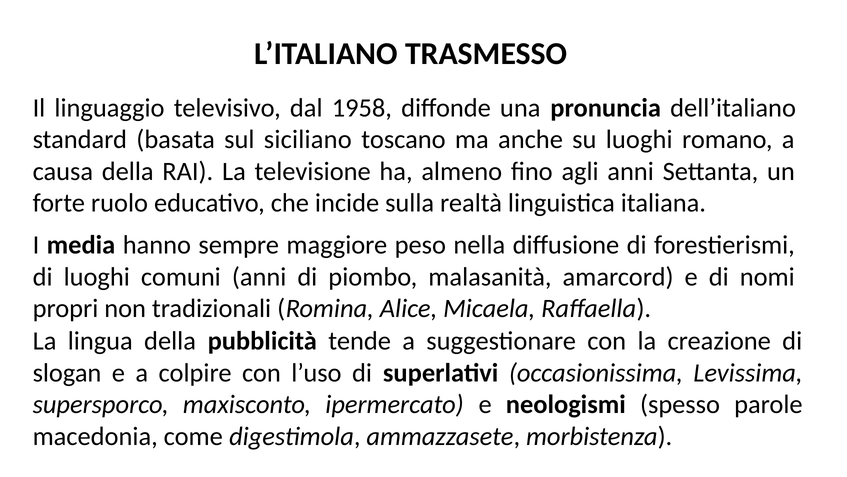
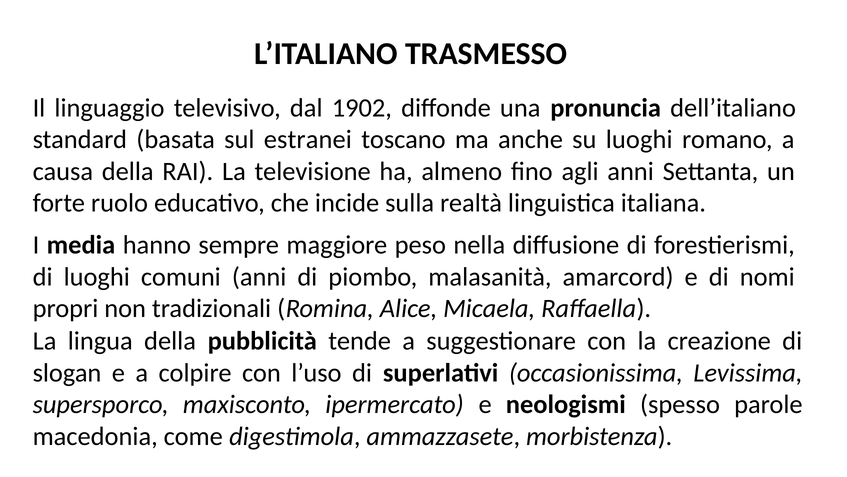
1958: 1958 -> 1902
siciliano: siciliano -> estranei
